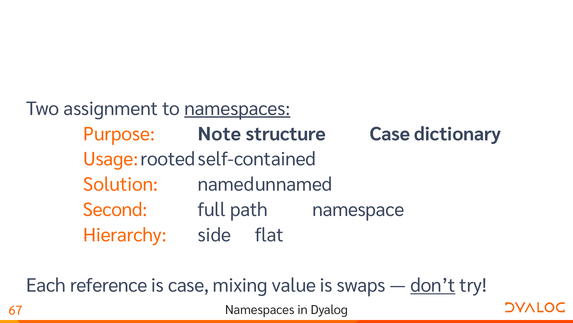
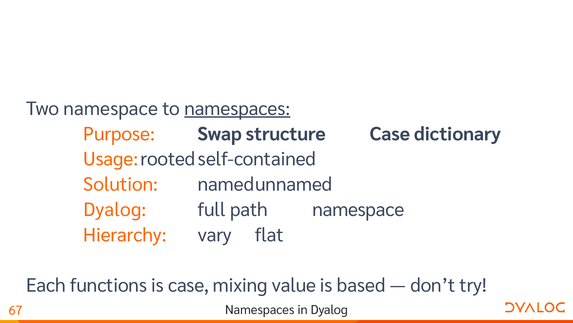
Two assignment: assignment -> namespace
Note: Note -> Swap
Second at (115, 209): Second -> Dyalog
side: side -> vary
reference: reference -> functions
swaps: swaps -> based
don’t underline: present -> none
